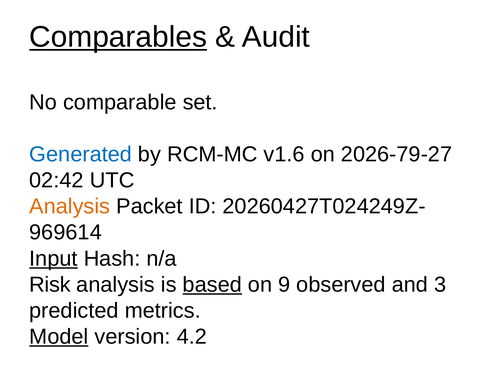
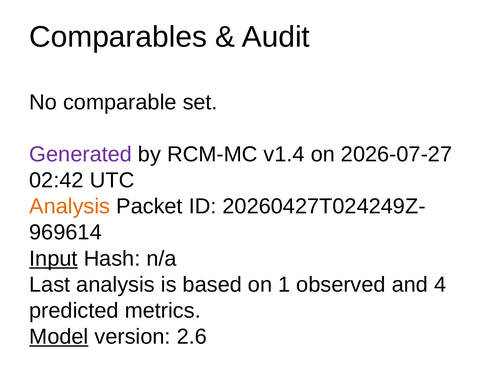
Comparables underline: present -> none
Generated colour: blue -> purple
v1.6: v1.6 -> v1.4
2026-79-27: 2026-79-27 -> 2026-07-27
Risk: Risk -> Last
based underline: present -> none
9: 9 -> 1
3: 3 -> 4
4.2: 4.2 -> 2.6
